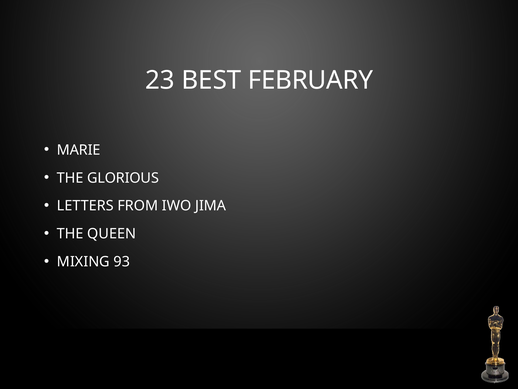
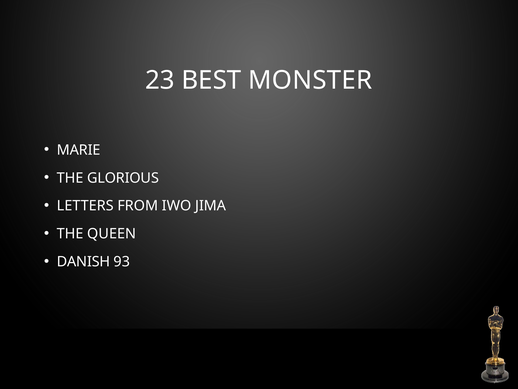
FEBRUARY: FEBRUARY -> MONSTER
MIXING: MIXING -> DANISH
